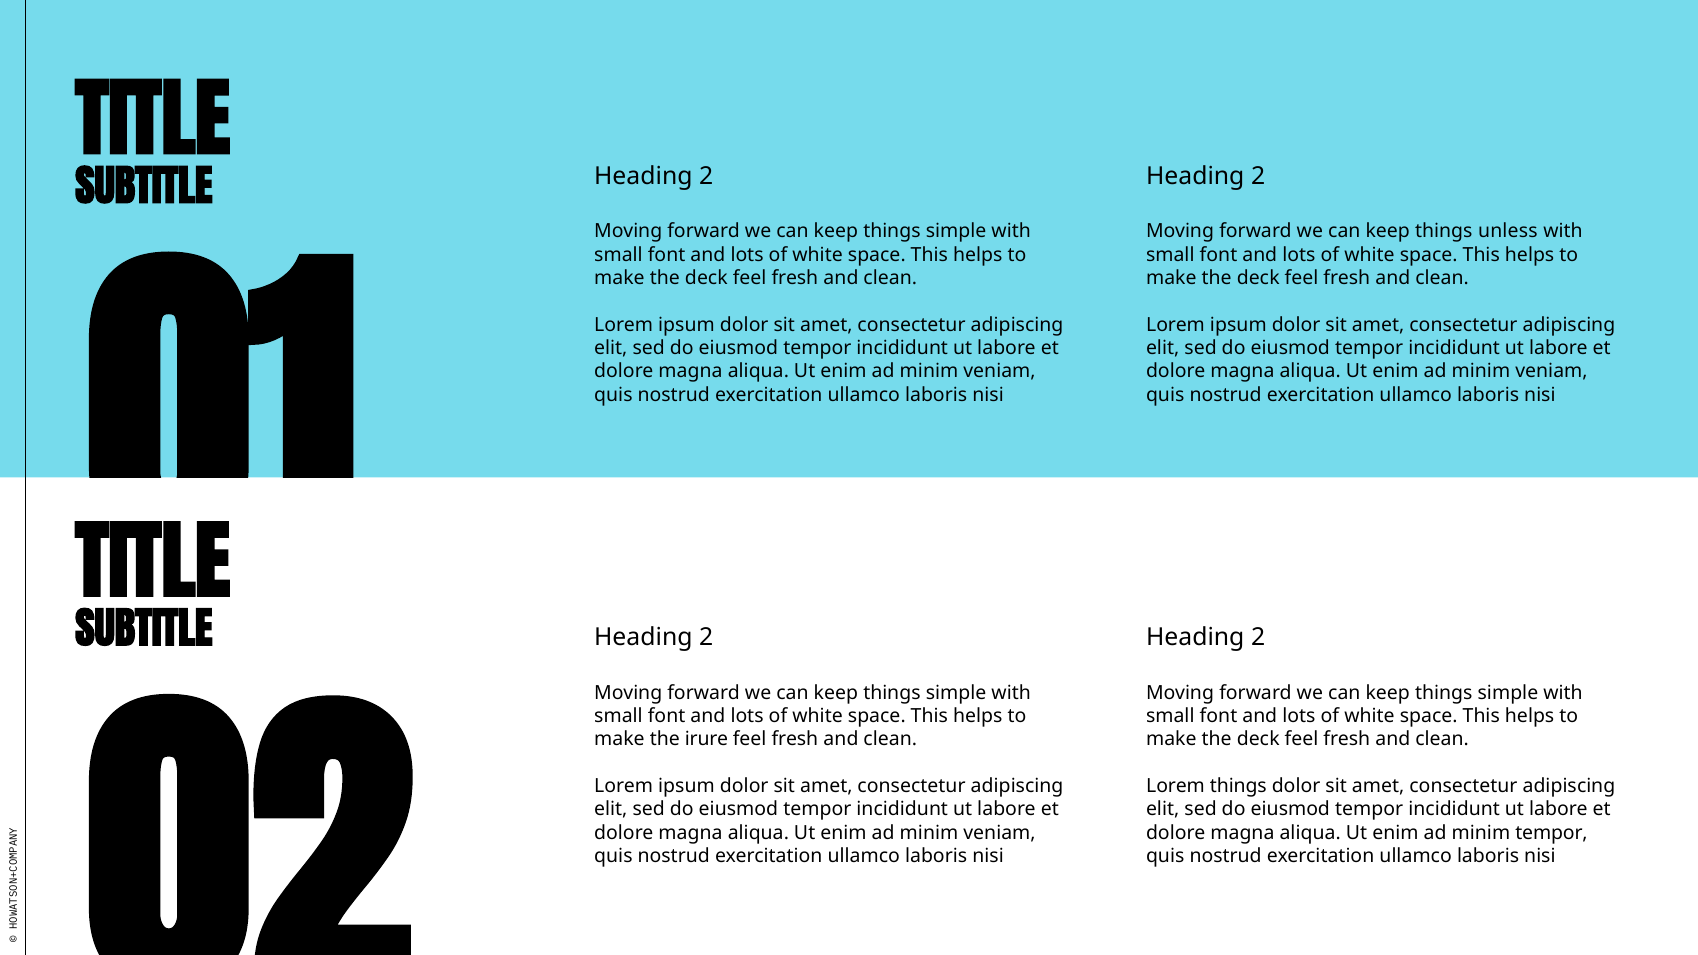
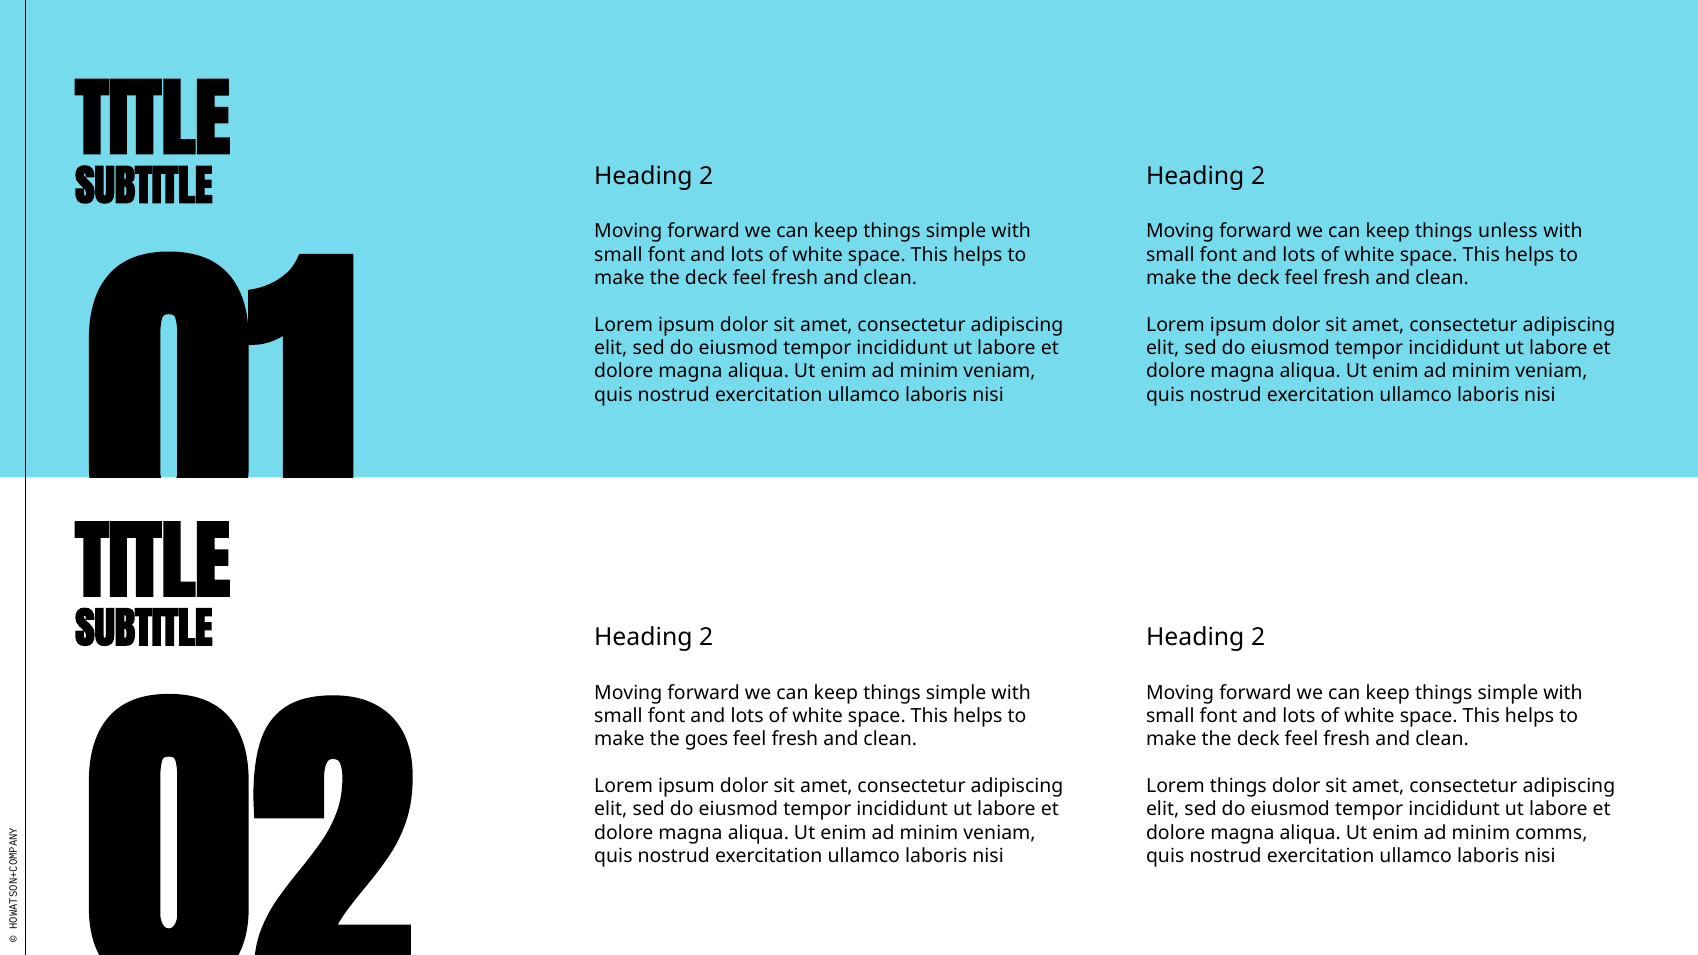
irure: irure -> goes
minim tempor: tempor -> comms
